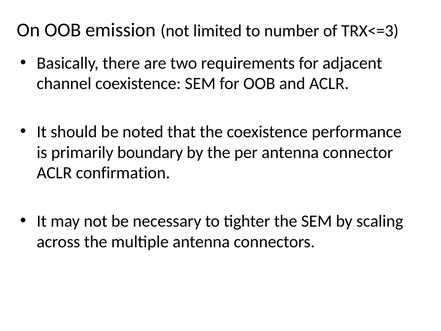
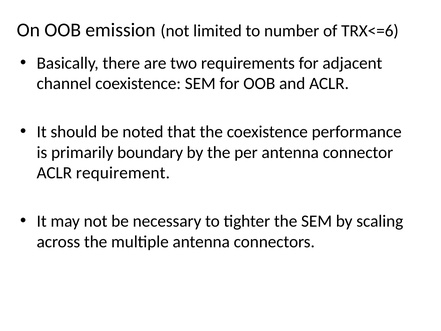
TRX<=3: TRX<=3 -> TRX<=6
confirmation: confirmation -> requirement
